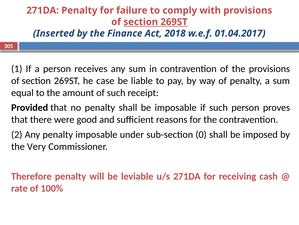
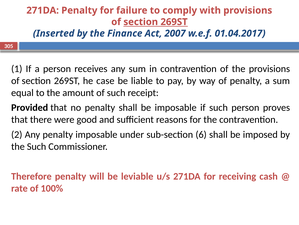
2018: 2018 -> 2007
0: 0 -> 6
the Very: Very -> Such
